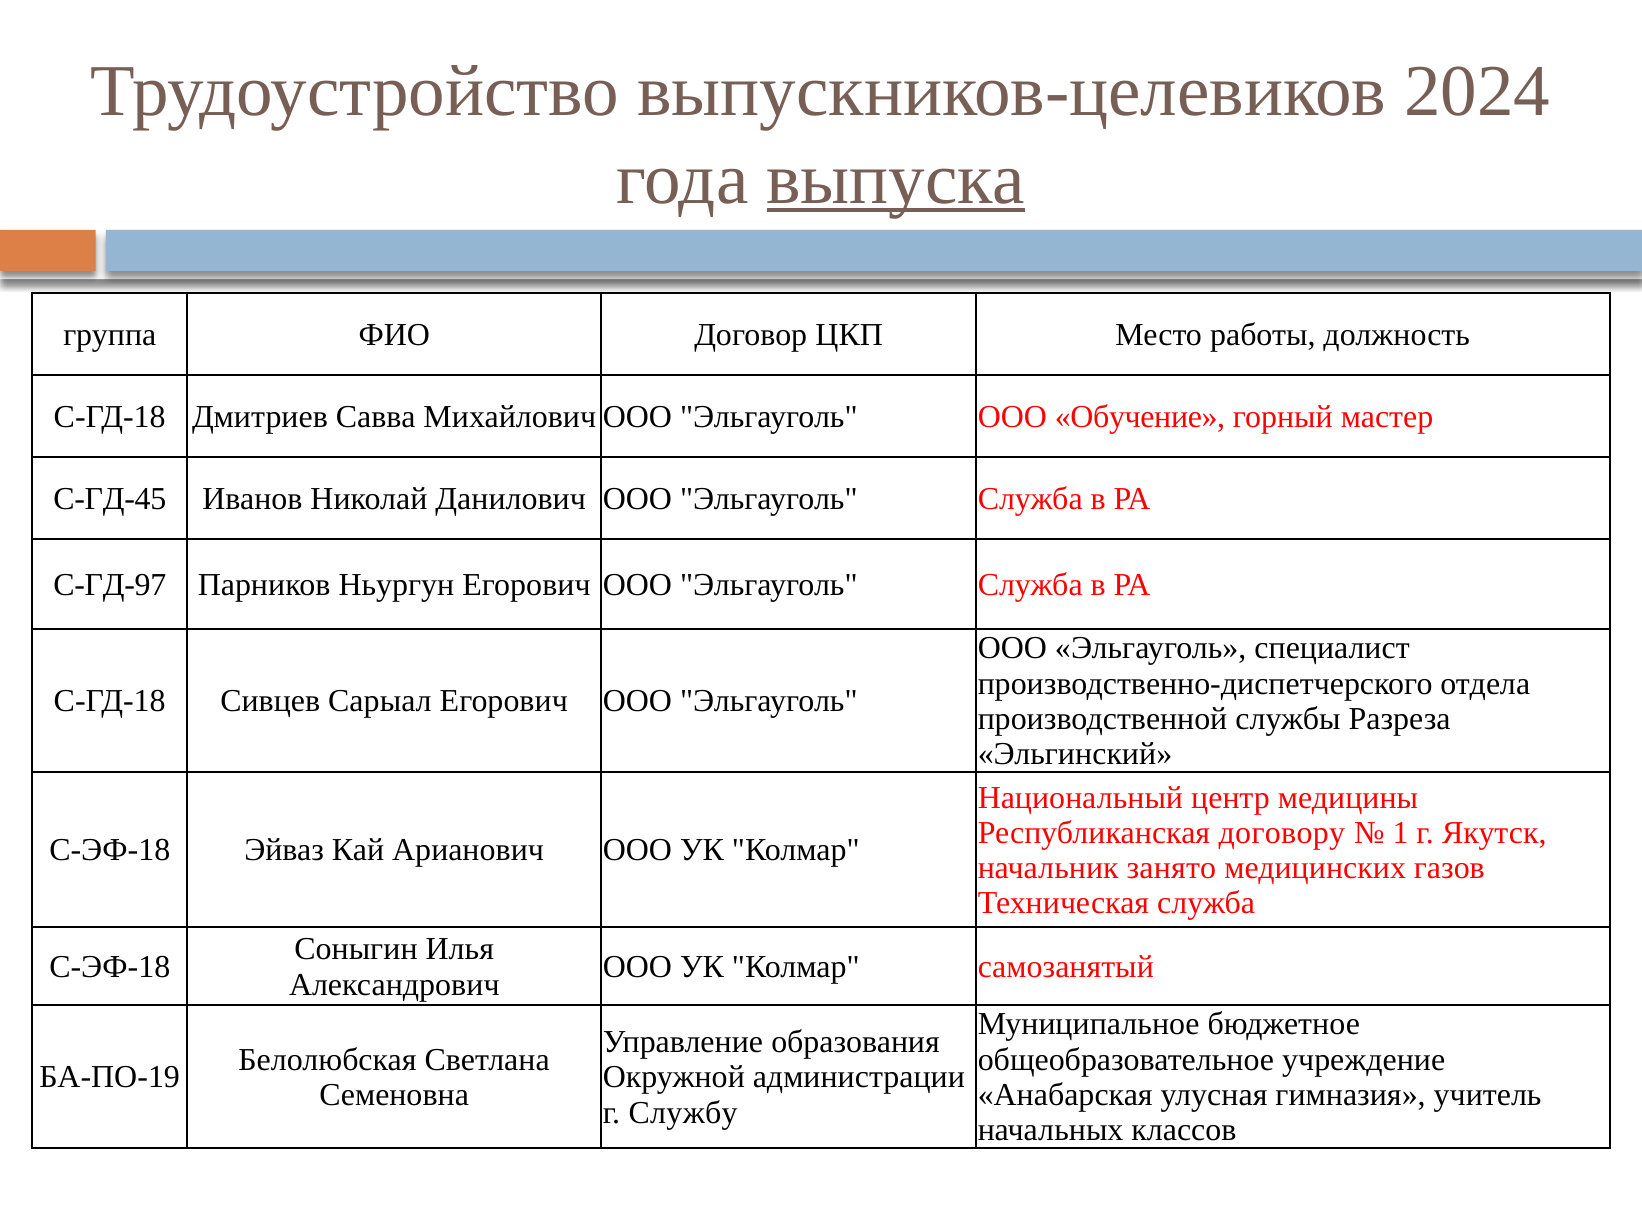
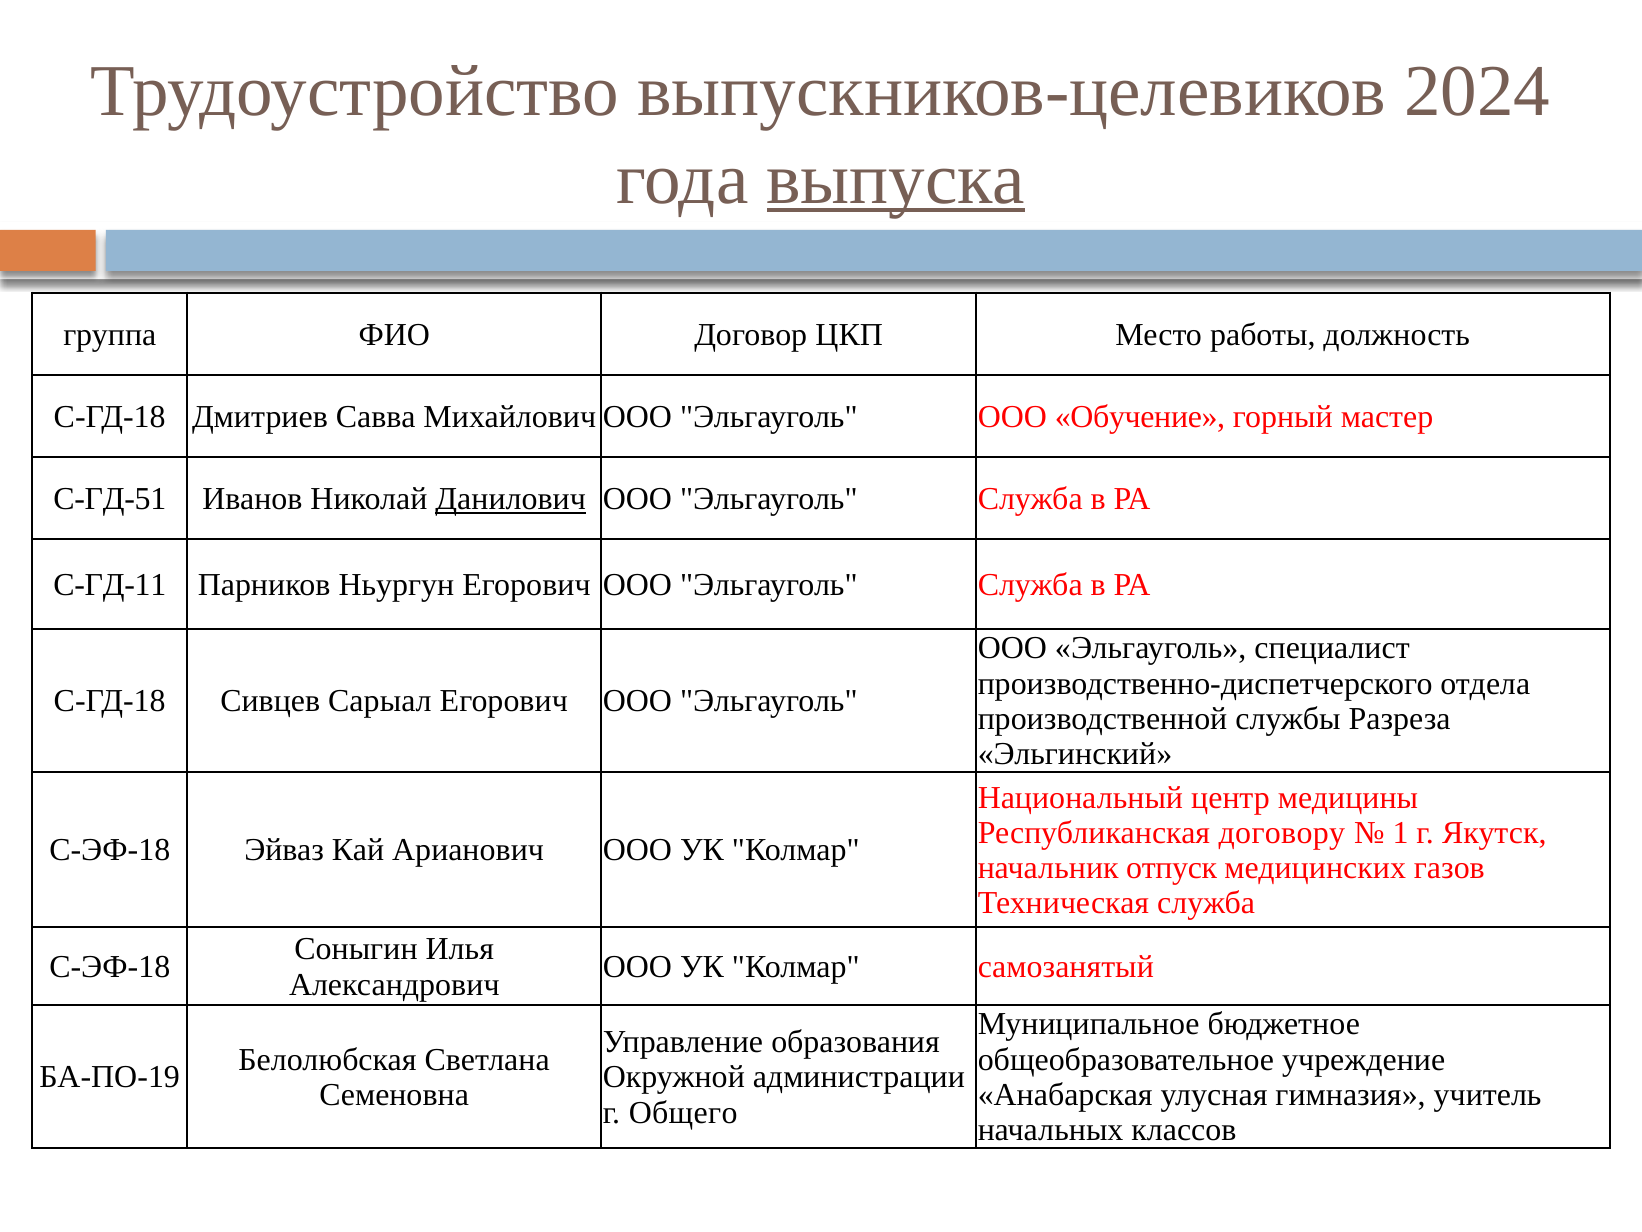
С-ГД-45: С-ГД-45 -> С-ГД-51
Данилович underline: none -> present
С-ГД-97: С-ГД-97 -> С-ГД-11
занято: занято -> отпуск
Службу: Службу -> Общего
